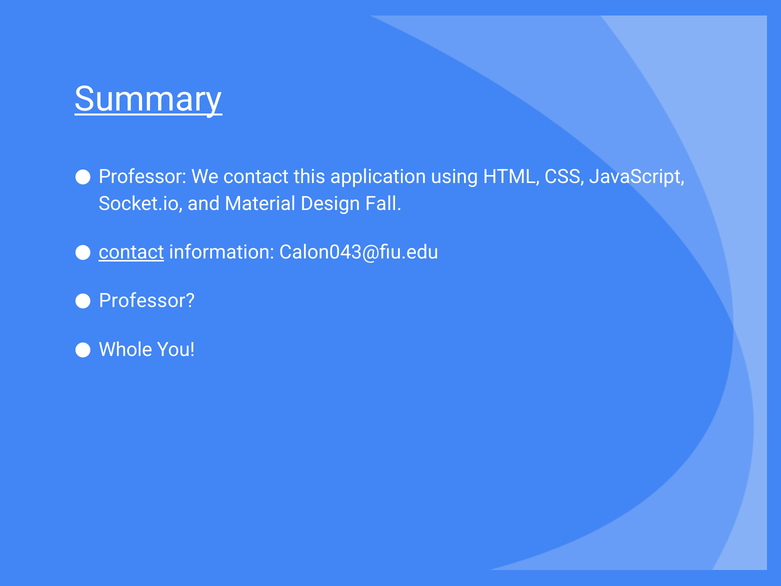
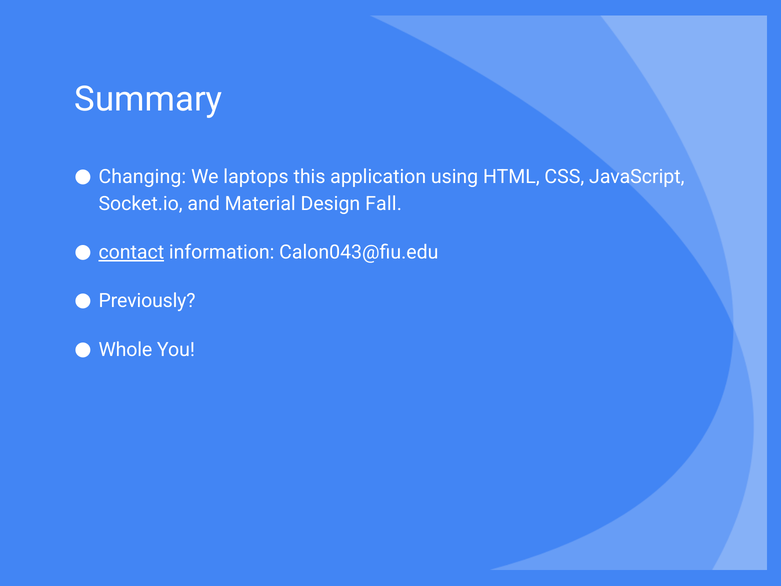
Summary underline: present -> none
Professor at (143, 177): Professor -> Changing
We contact: contact -> laptops
Professor at (147, 301): Professor -> Previously
